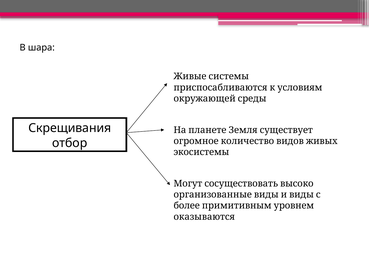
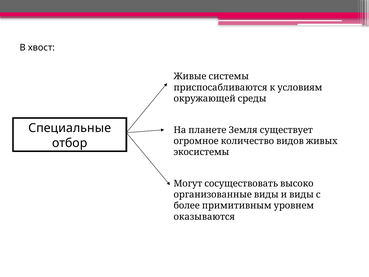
шара: шара -> хвост
Скрещивания: Скрещивания -> Специальные
